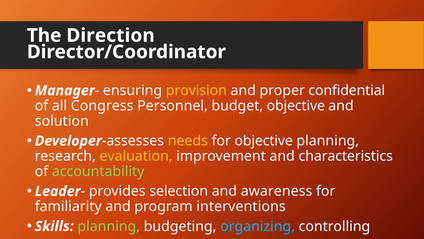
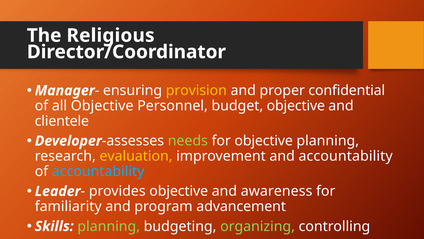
Direction: Direction -> Religious
all Congress: Congress -> Objective
solution: solution -> clientele
needs colour: yellow -> light green
and characteristics: characteristics -> accountability
accountability at (98, 171) colour: light green -> light blue
provides selection: selection -> objective
interventions: interventions -> advancement
organizing colour: light blue -> light green
